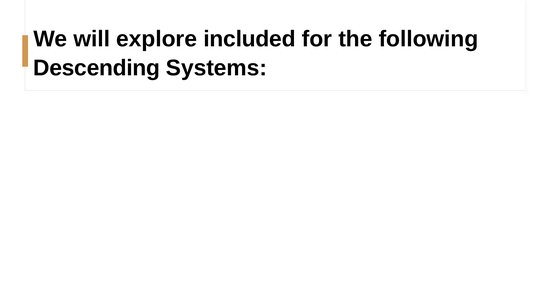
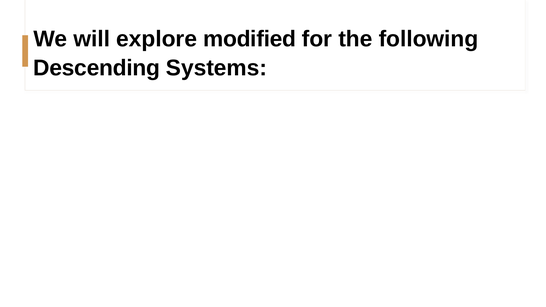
included: included -> modified
